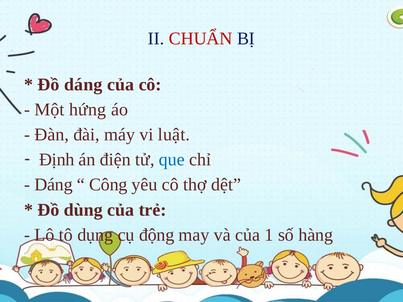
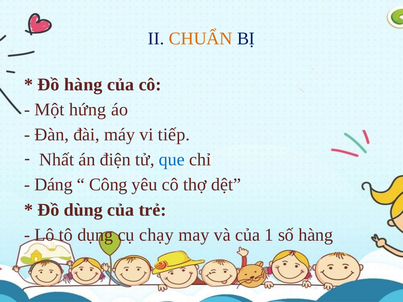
CHUẨN colour: red -> orange
Đồ dáng: dáng -> hàng
luật: luật -> tiếp
Định: Định -> Nhất
động: động -> chạy
